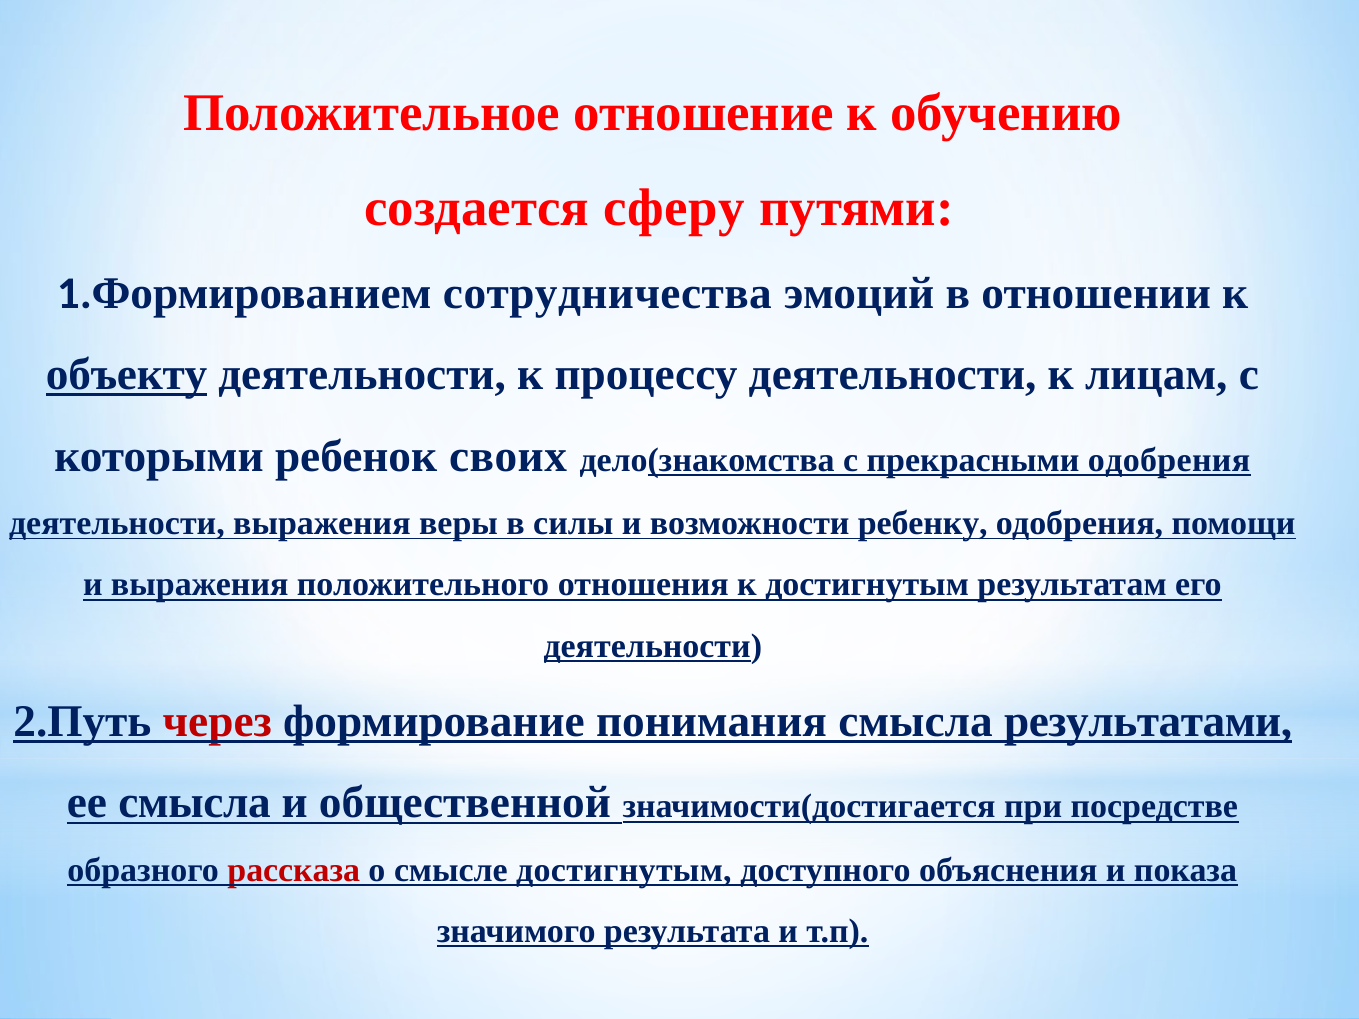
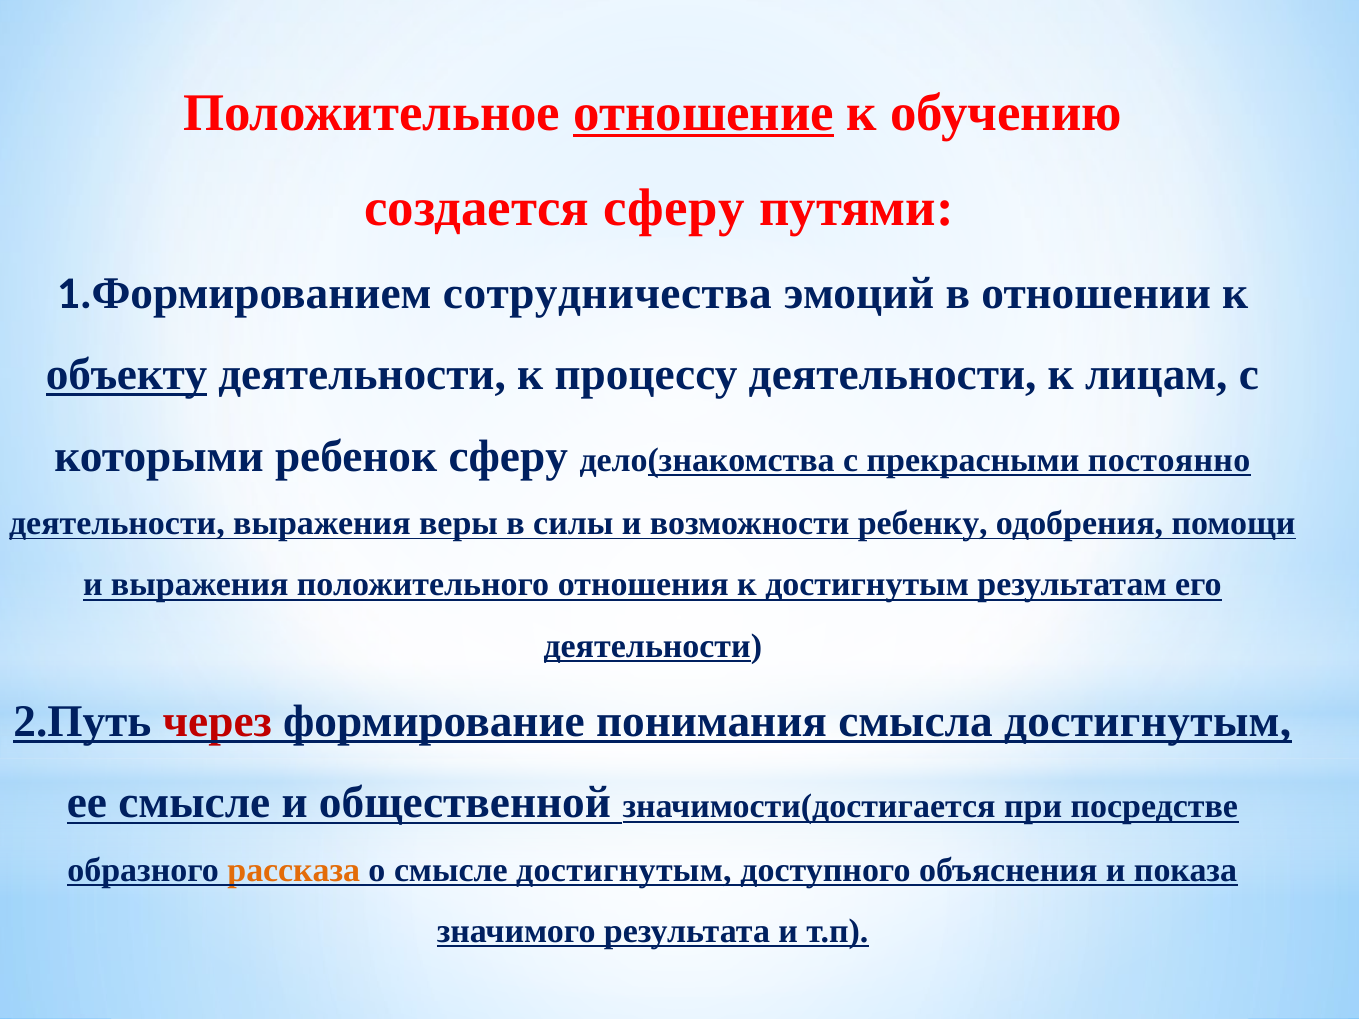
отношение underline: none -> present
ребенок своих: своих -> сферу
прекрасными одобрения: одобрения -> постоянно
смысла результатами: результатами -> достигнутым
ее смысла: смысла -> смысле
рассказа colour: red -> orange
